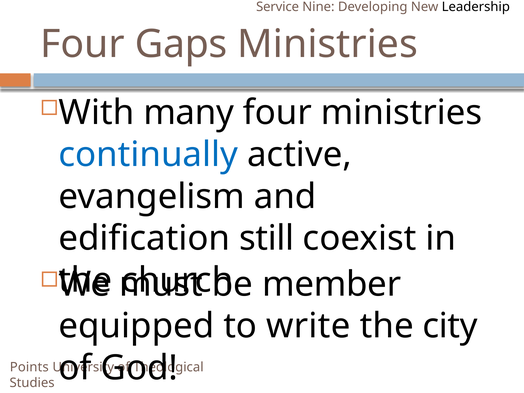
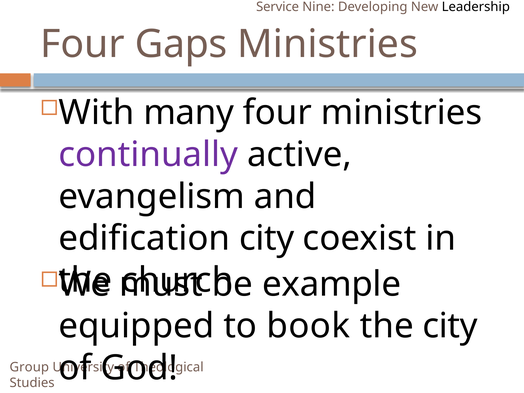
continually colour: blue -> purple
edification still: still -> city
member: member -> example
write: write -> book
Points: Points -> Group
